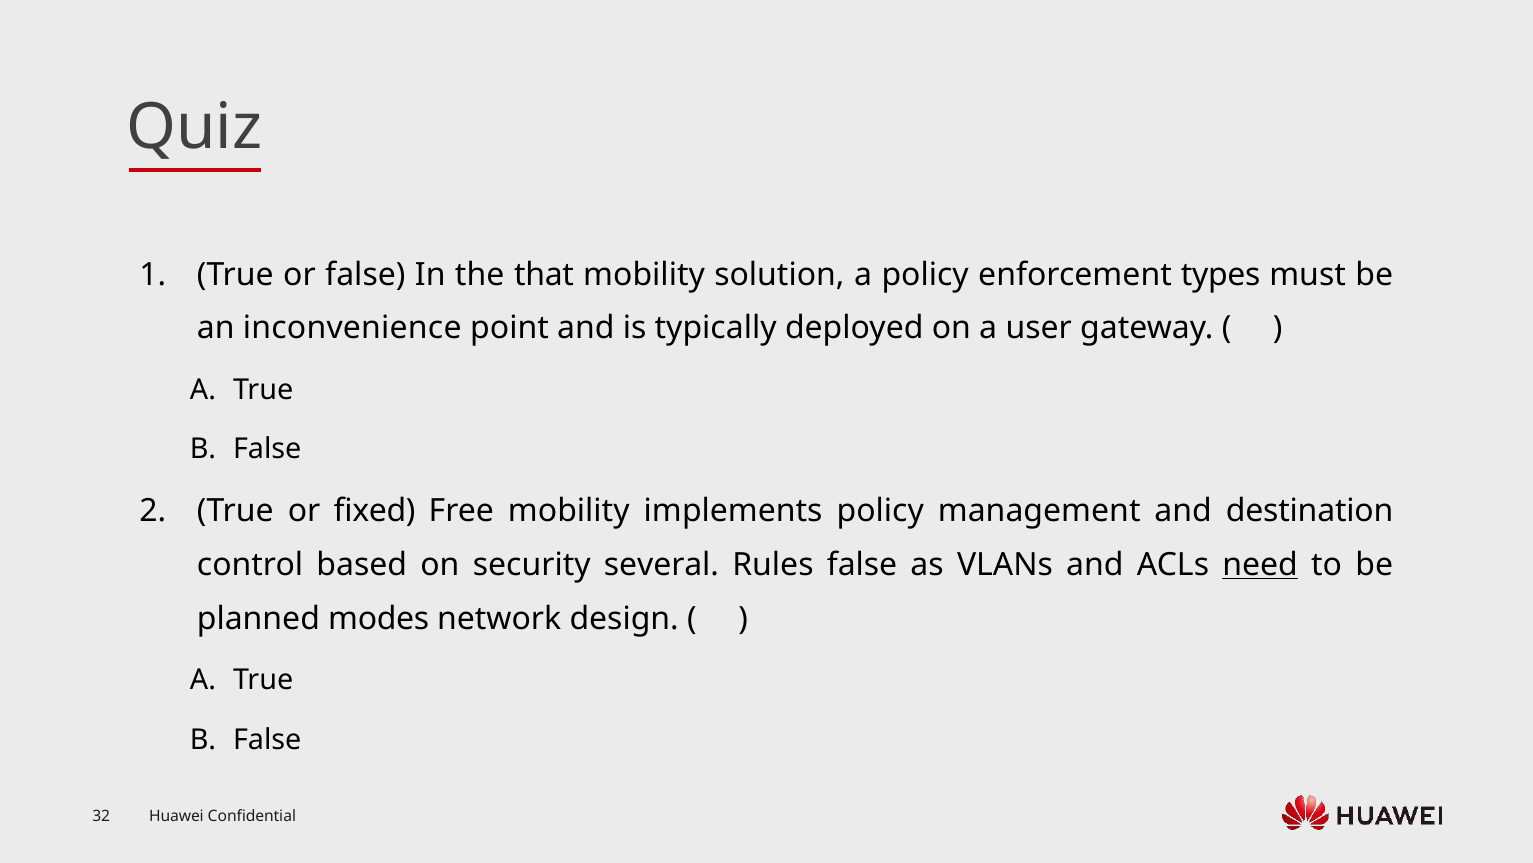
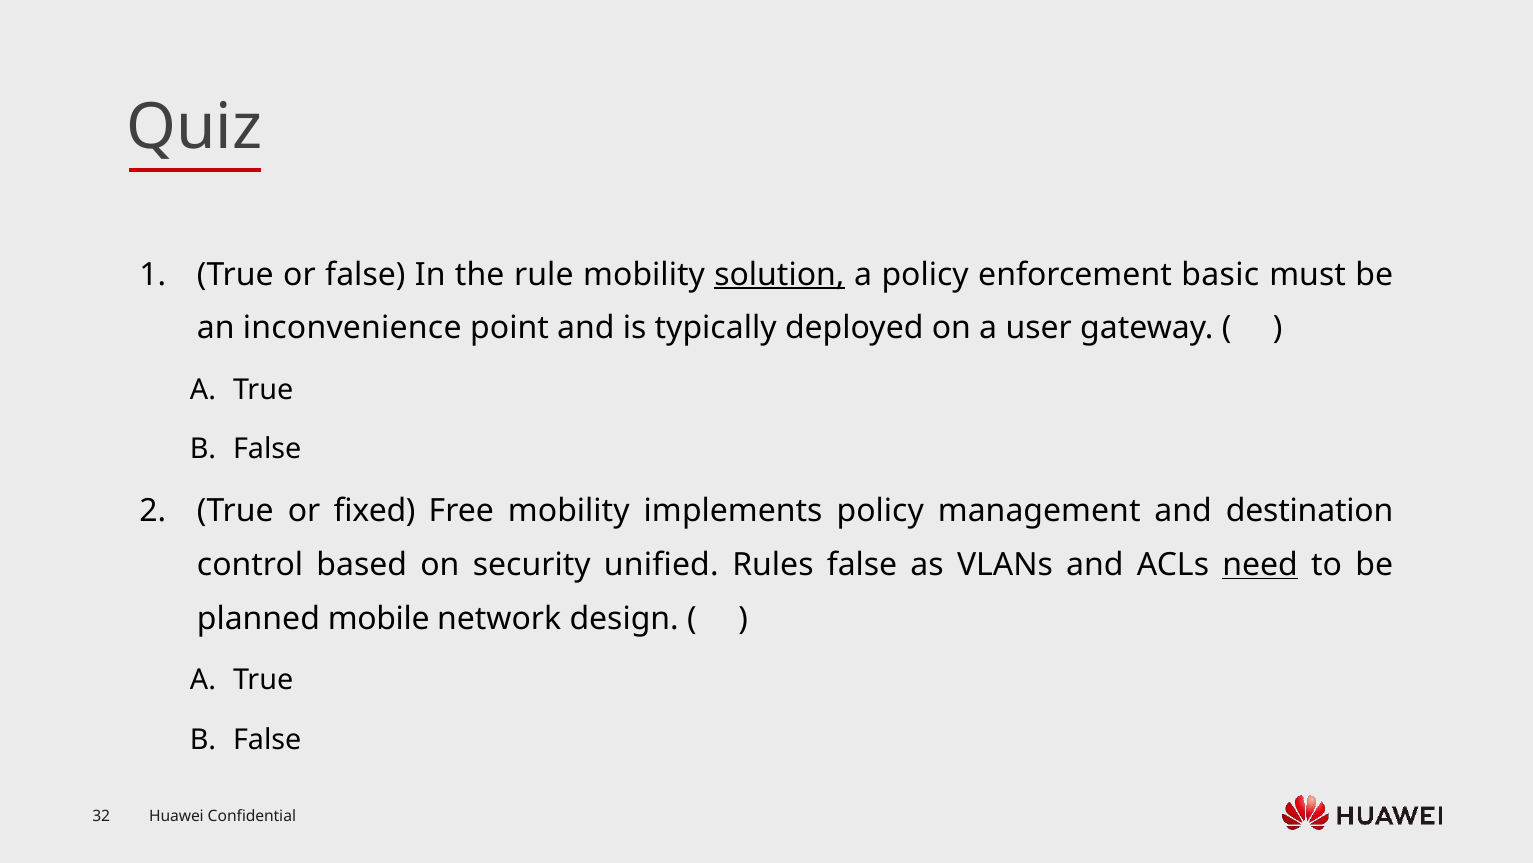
that: that -> rule
solution underline: none -> present
types: types -> basic
several: several -> unified
modes: modes -> mobile
